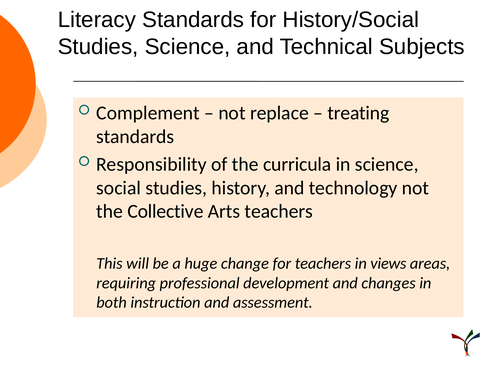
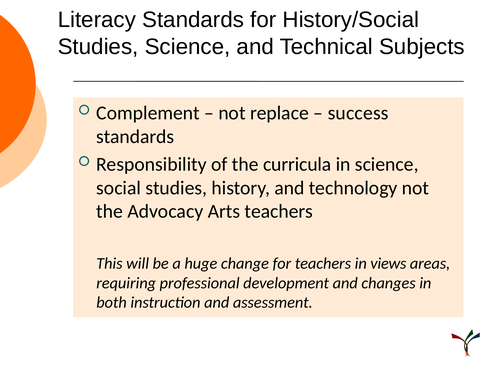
treating: treating -> success
Collective: Collective -> Advocacy
